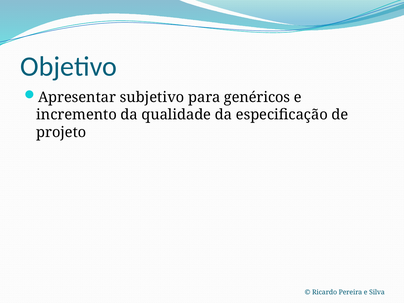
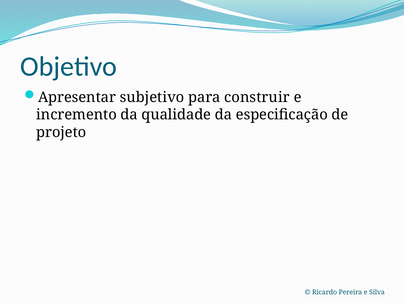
genéricos: genéricos -> construir
